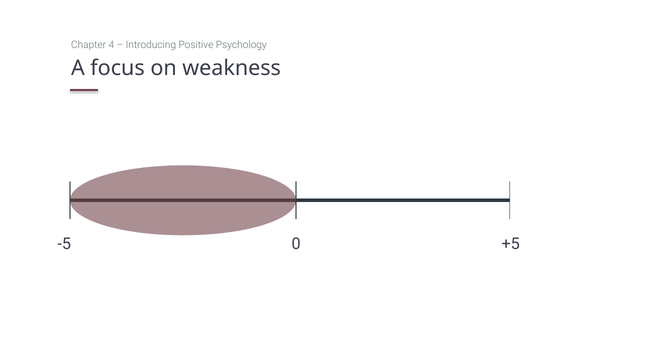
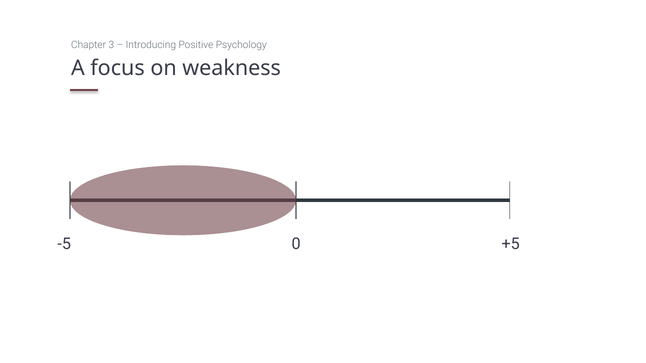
4: 4 -> 3
